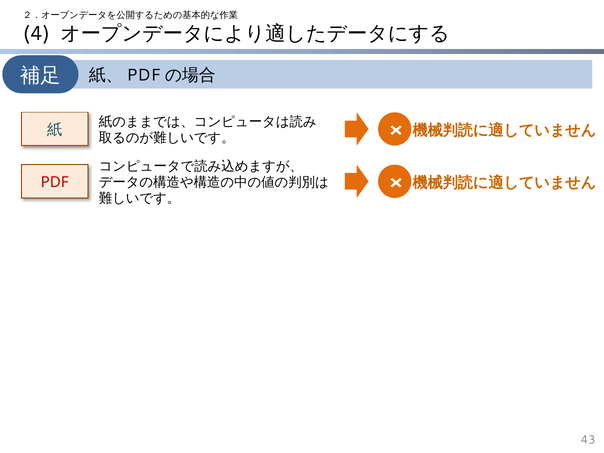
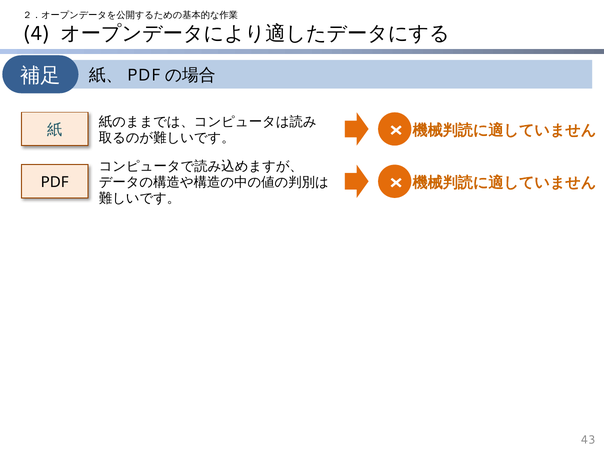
PDF colour: red -> black
